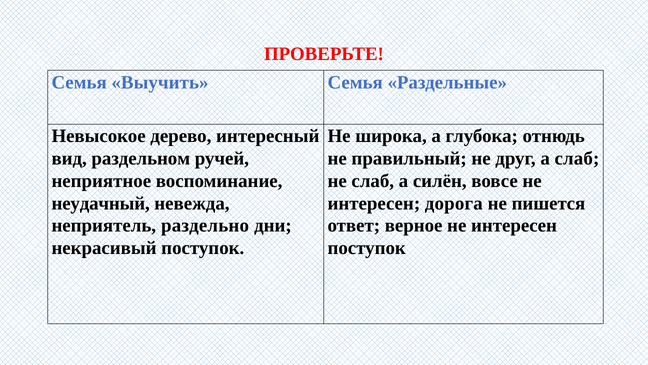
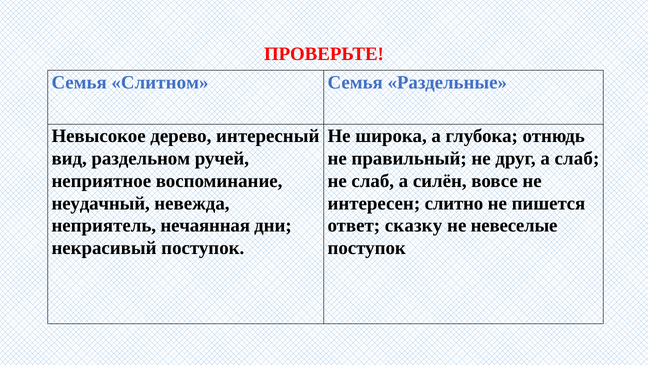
Выучить: Выучить -> Слитном
дорога: дорога -> слитно
раздельно: раздельно -> нечаянная
верное: верное -> сказку
интересен at (514, 225): интересен -> невеселые
